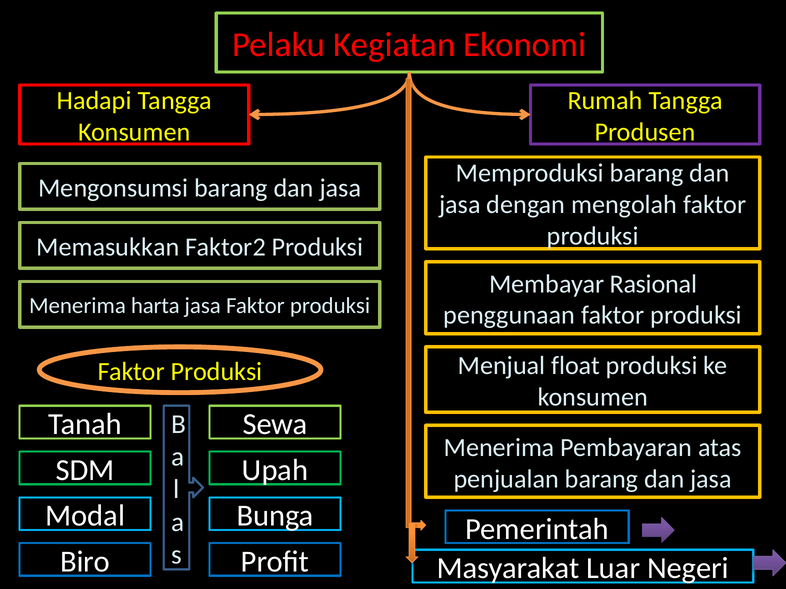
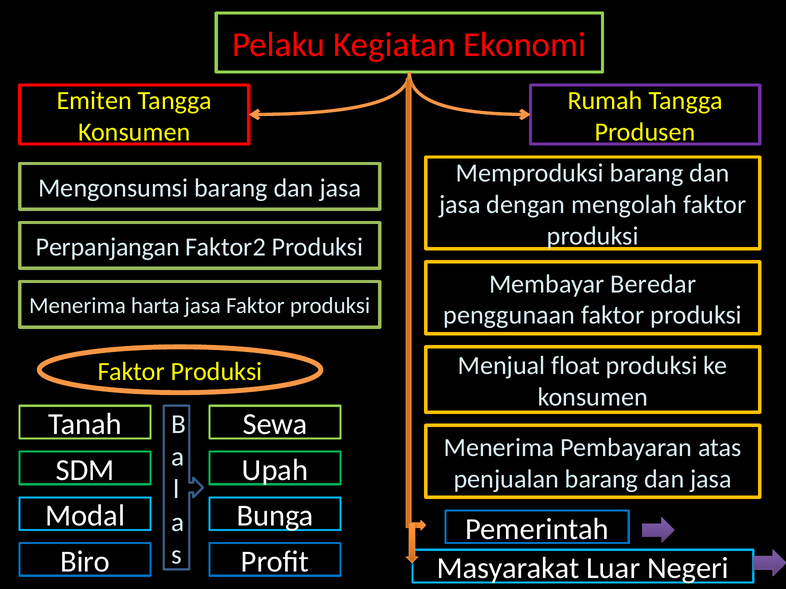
Hadapi: Hadapi -> Emiten
Memasukkan: Memasukkan -> Perpanjangan
Rasional: Rasional -> Beredar
